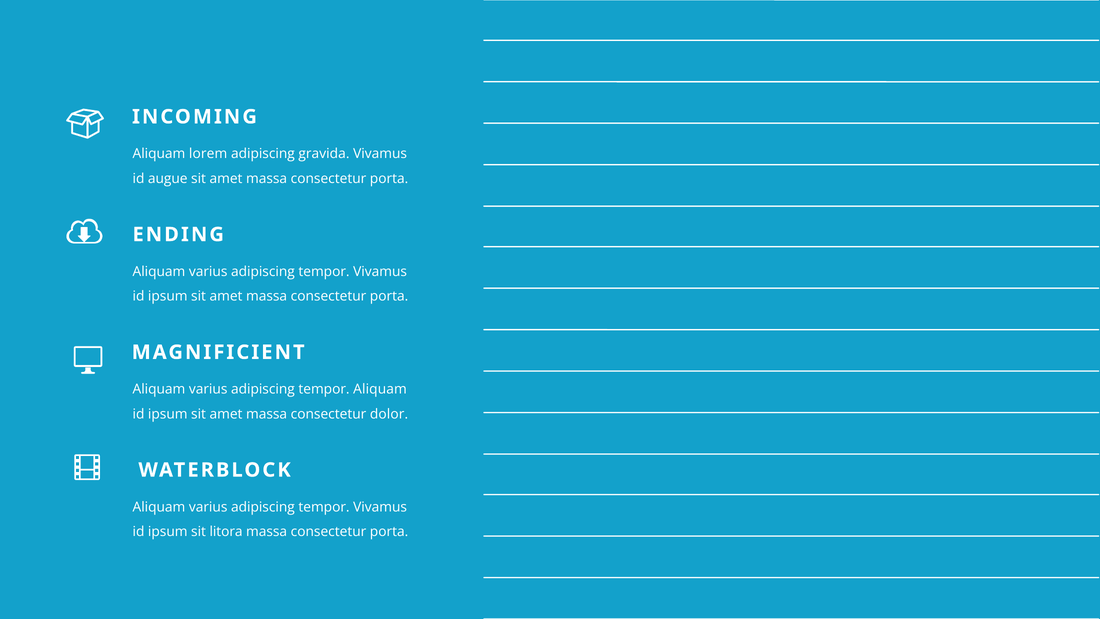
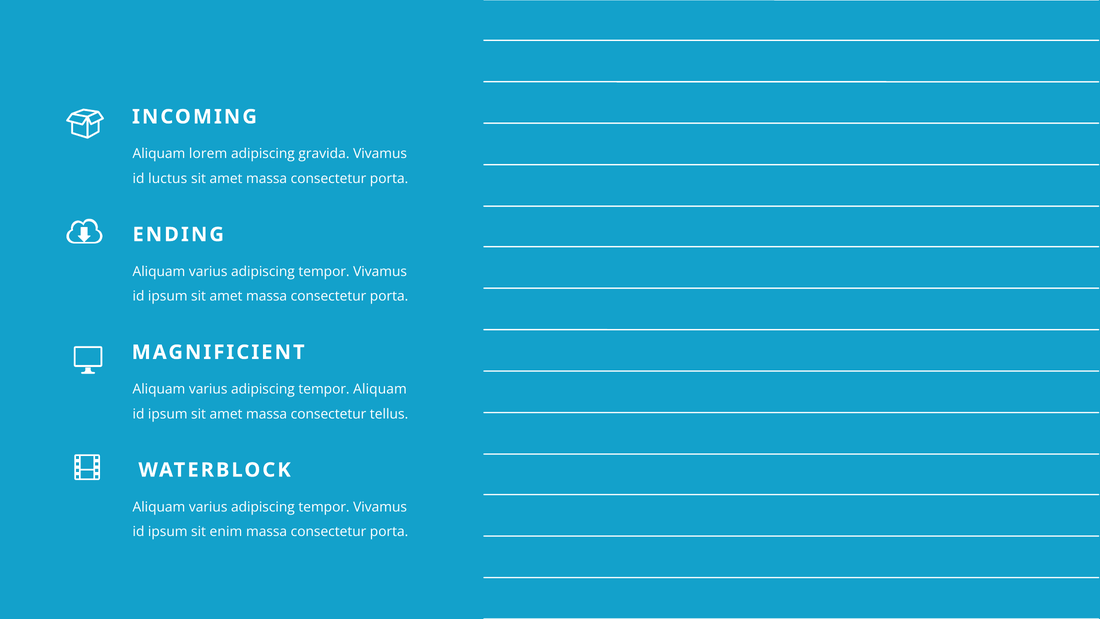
augue: augue -> luctus
dolor: dolor -> tellus
litora: litora -> enim
